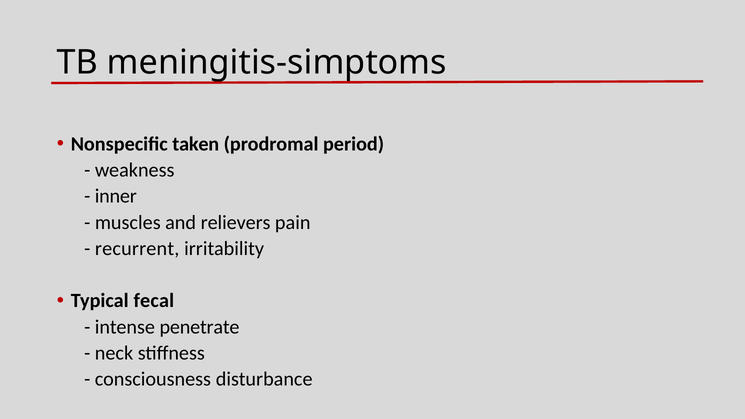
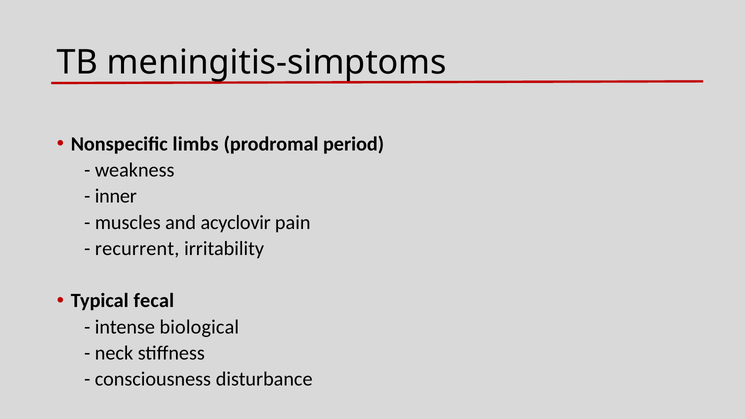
taken: taken -> limbs
relievers: relievers -> acyclovir
penetrate: penetrate -> biological
